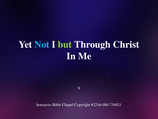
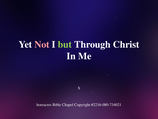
Not colour: light blue -> pink
